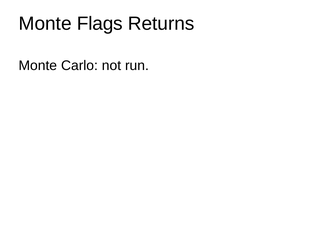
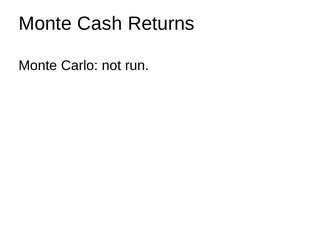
Flags: Flags -> Cash
